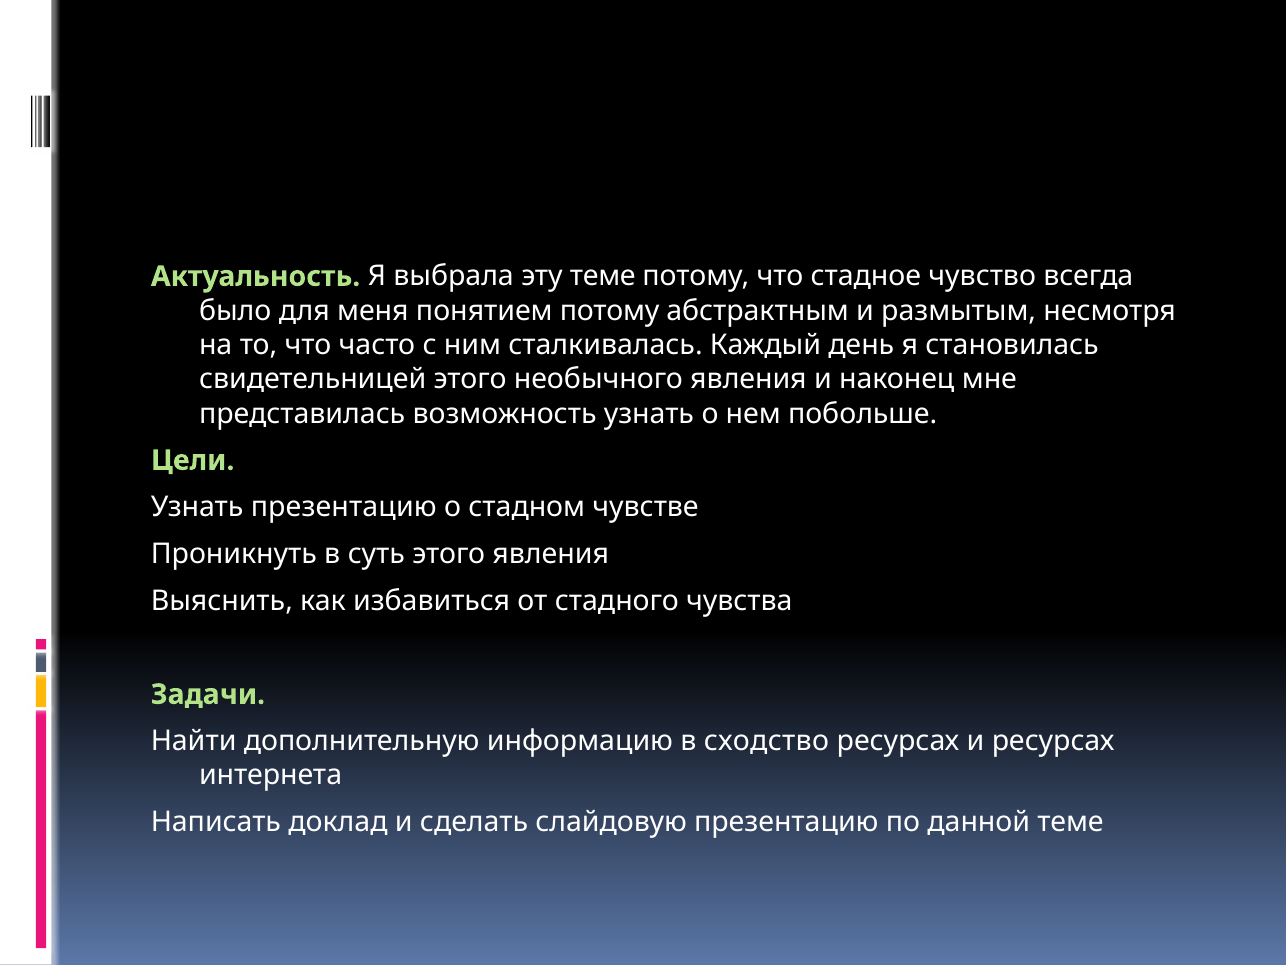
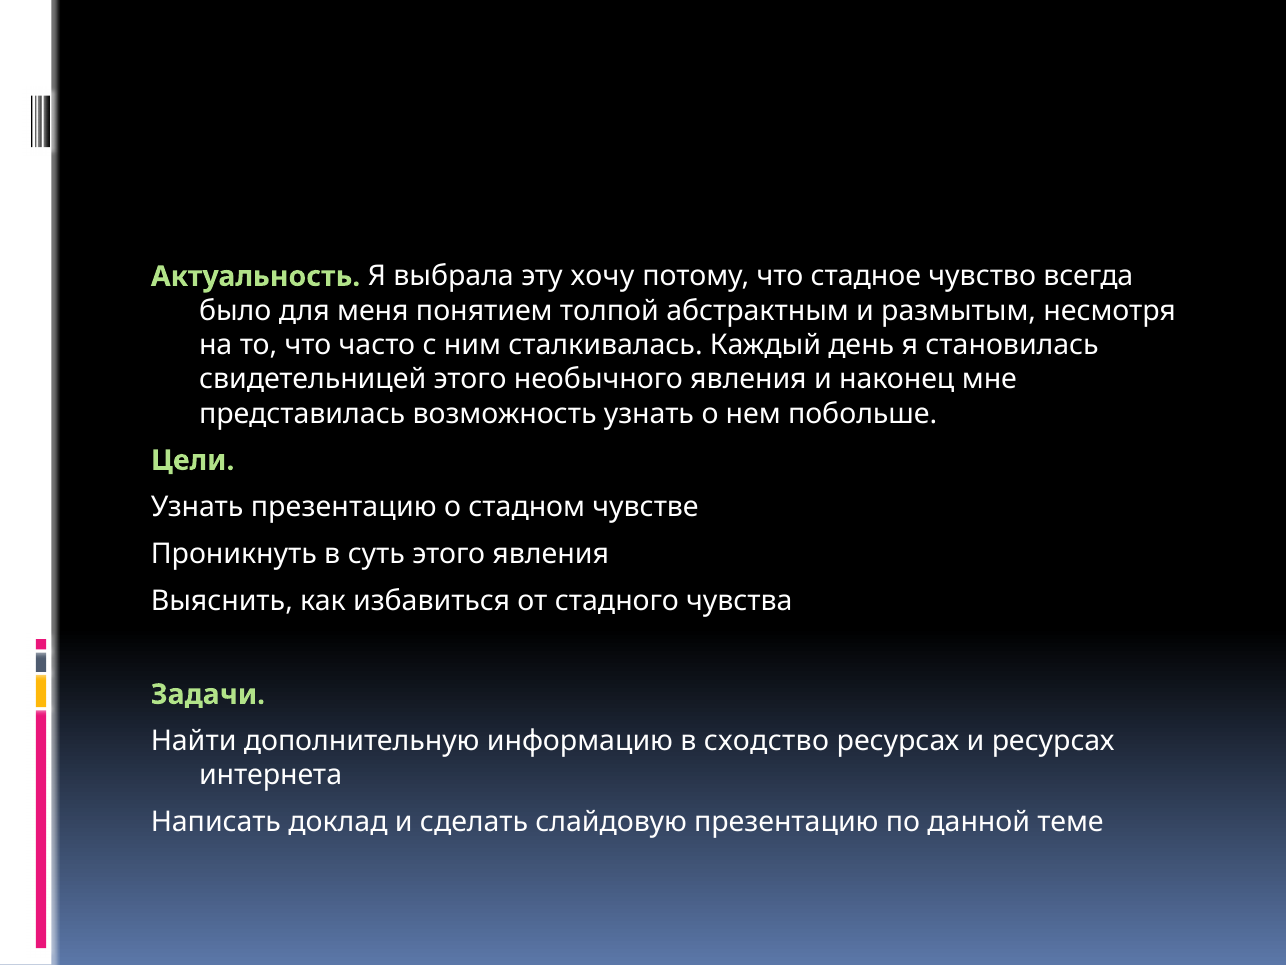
эту теме: теме -> хочу
понятием потому: потому -> толпой
